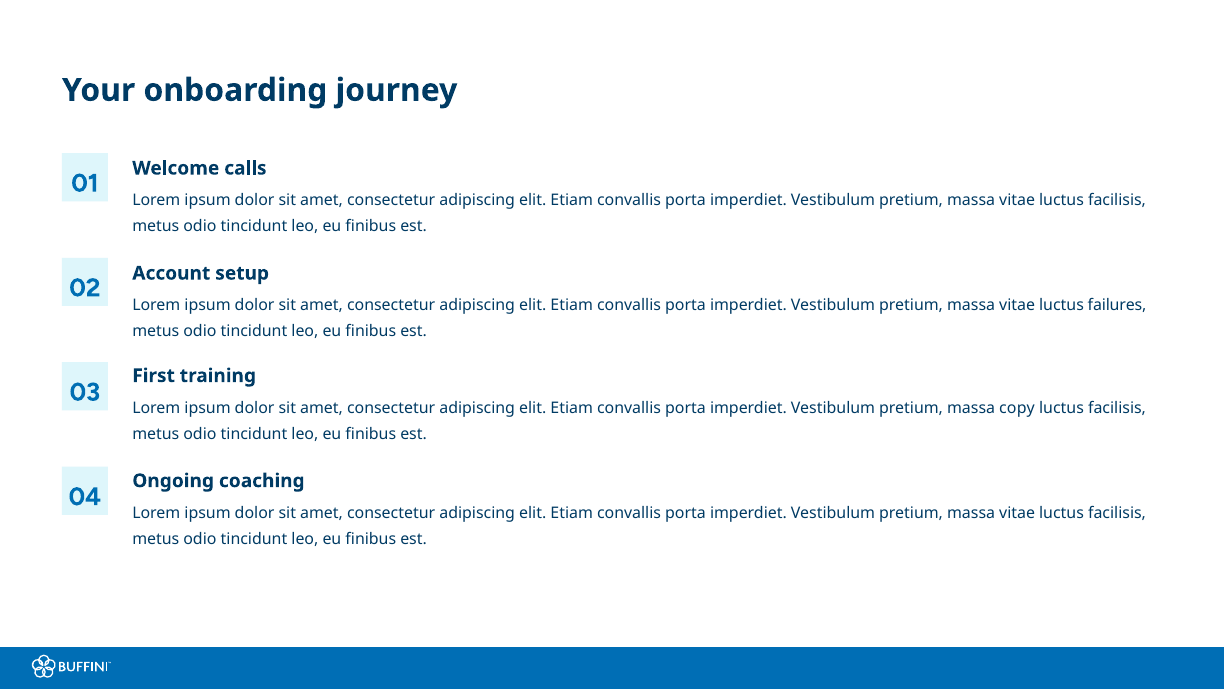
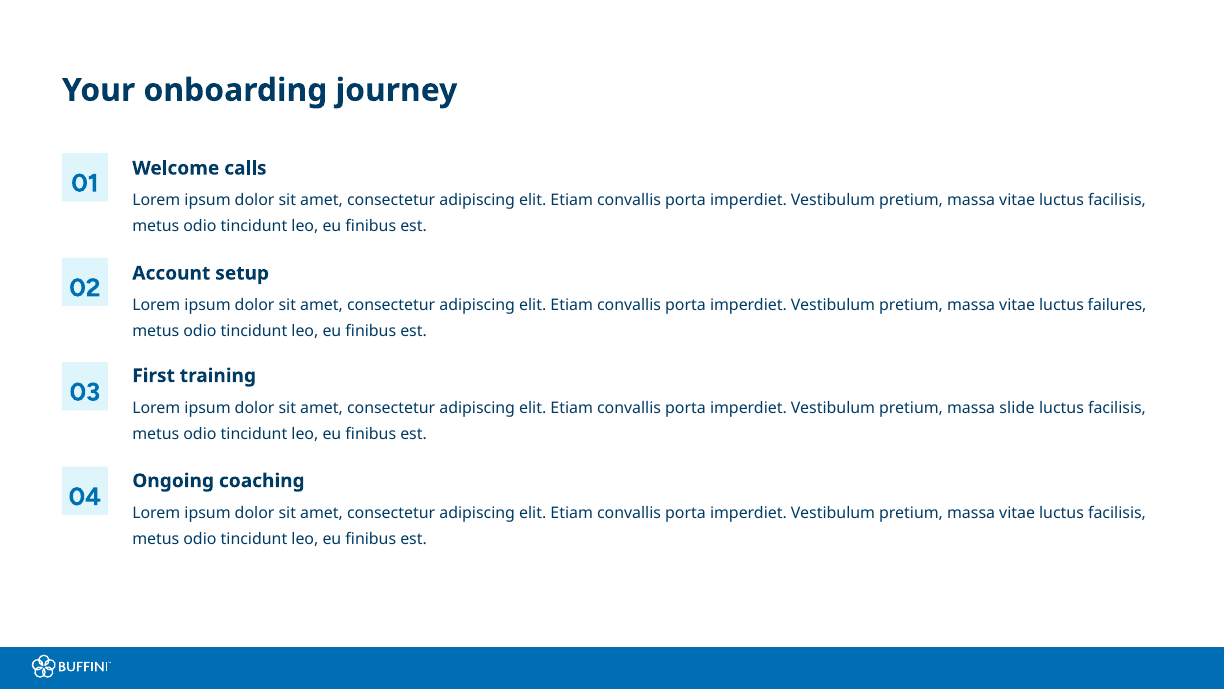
copy: copy -> slide
